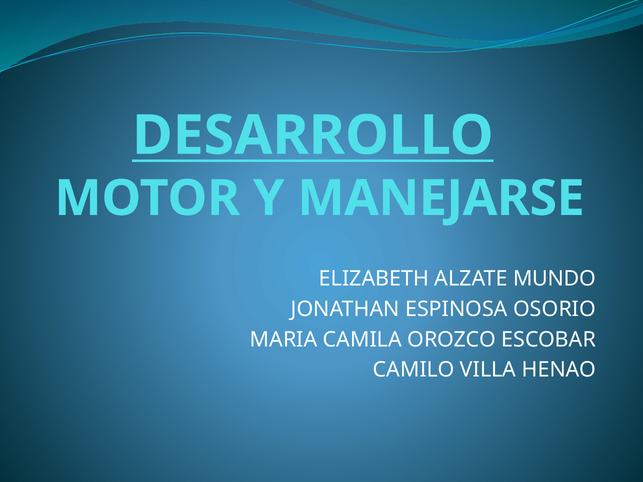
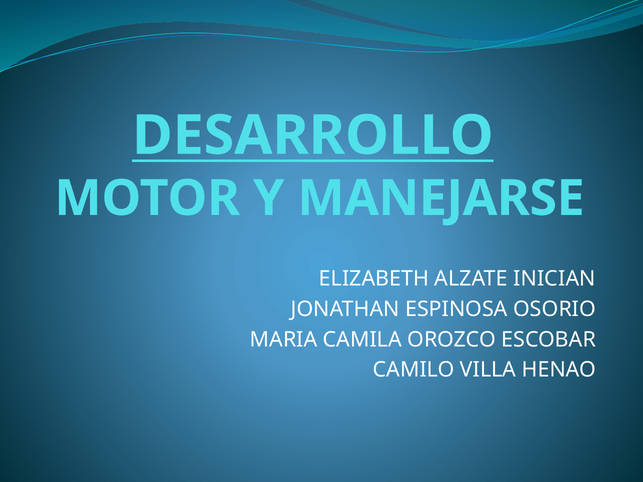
MUNDO: MUNDO -> INICIAN
